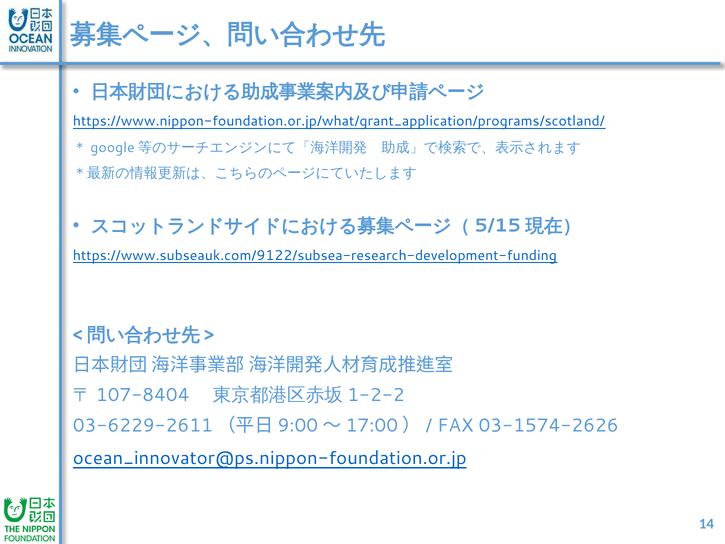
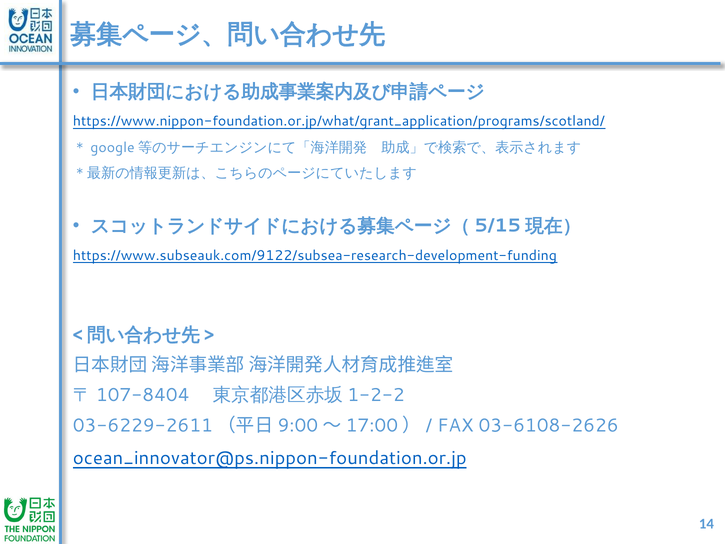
03-1574-2626: 03-1574-2626 -> 03-6108-2626
